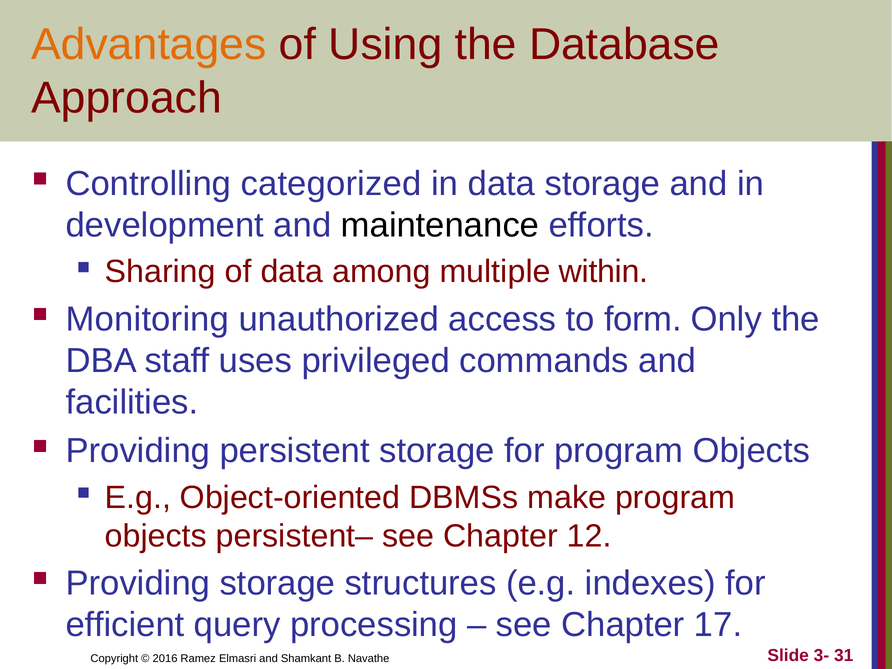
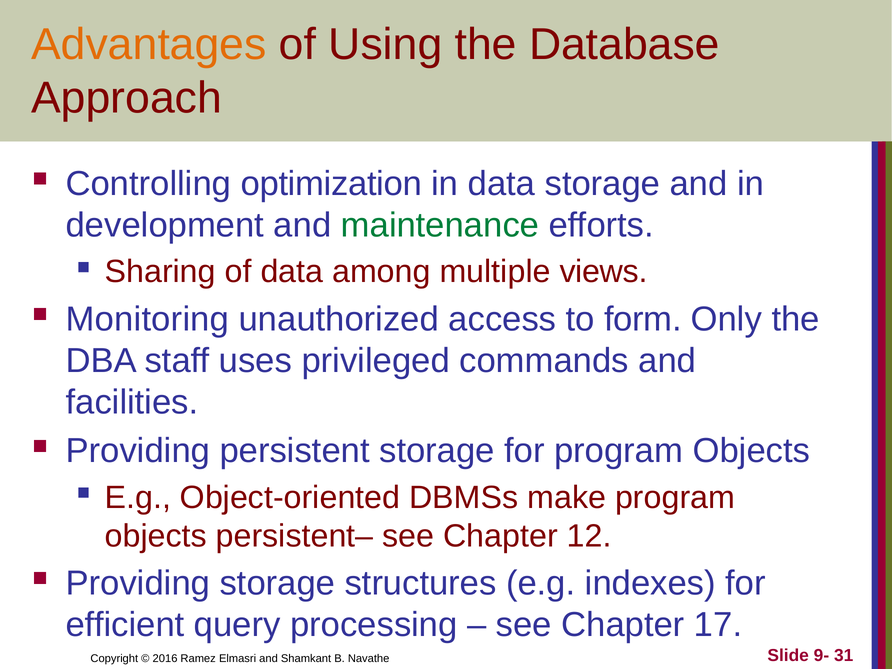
categorized: categorized -> optimization
maintenance colour: black -> green
within: within -> views
3-: 3- -> 9-
